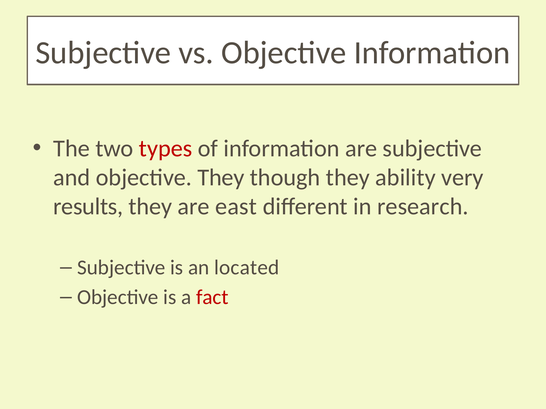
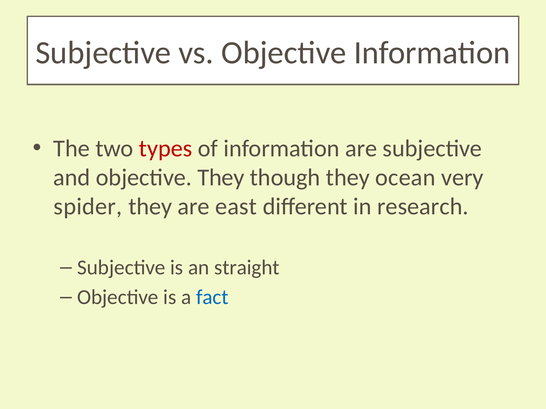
ability: ability -> ocean
results: results -> spider
located: located -> straight
fact colour: red -> blue
